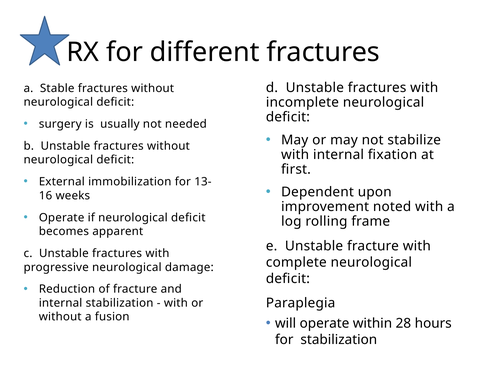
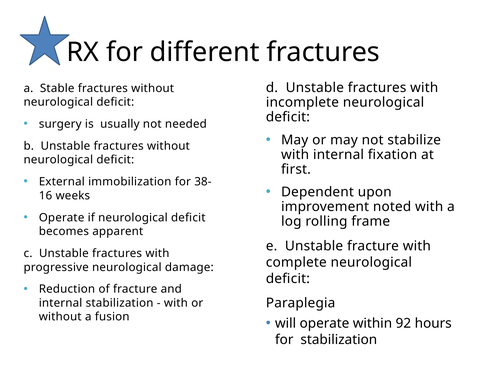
13-: 13- -> 38-
28: 28 -> 92
